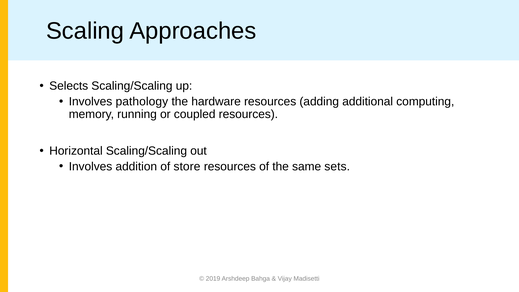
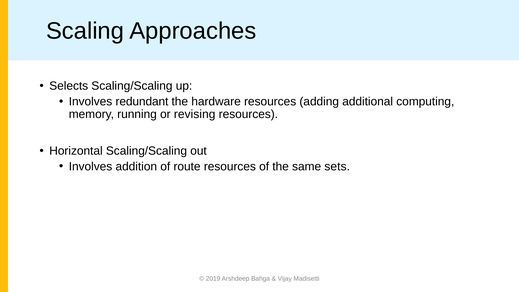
pathology: pathology -> redundant
coupled: coupled -> revising
store: store -> route
